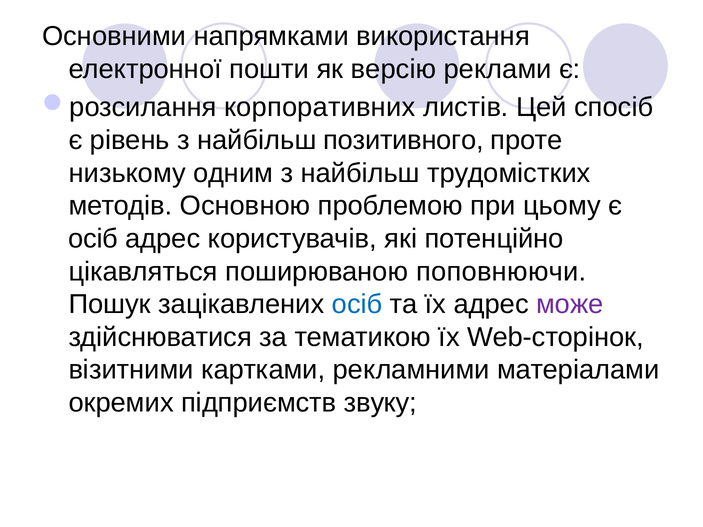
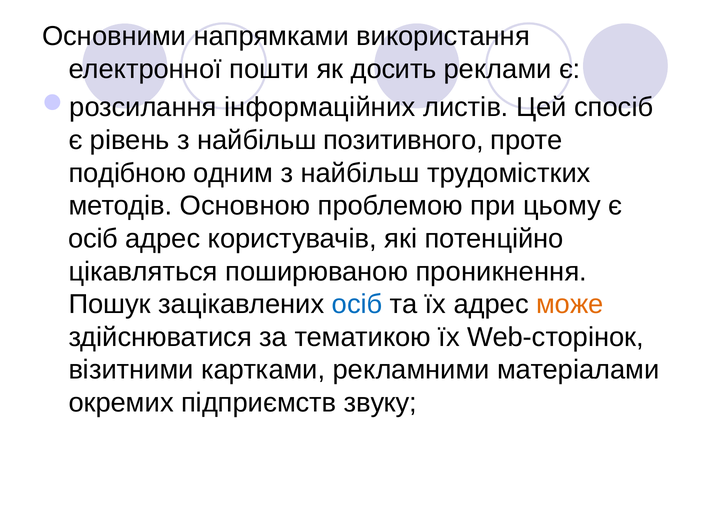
версію: версію -> досить
корпоративних: корпоративних -> інформаційних
низькому: низькому -> подібною
поповнюючи: поповнюючи -> проникнення
може colour: purple -> orange
